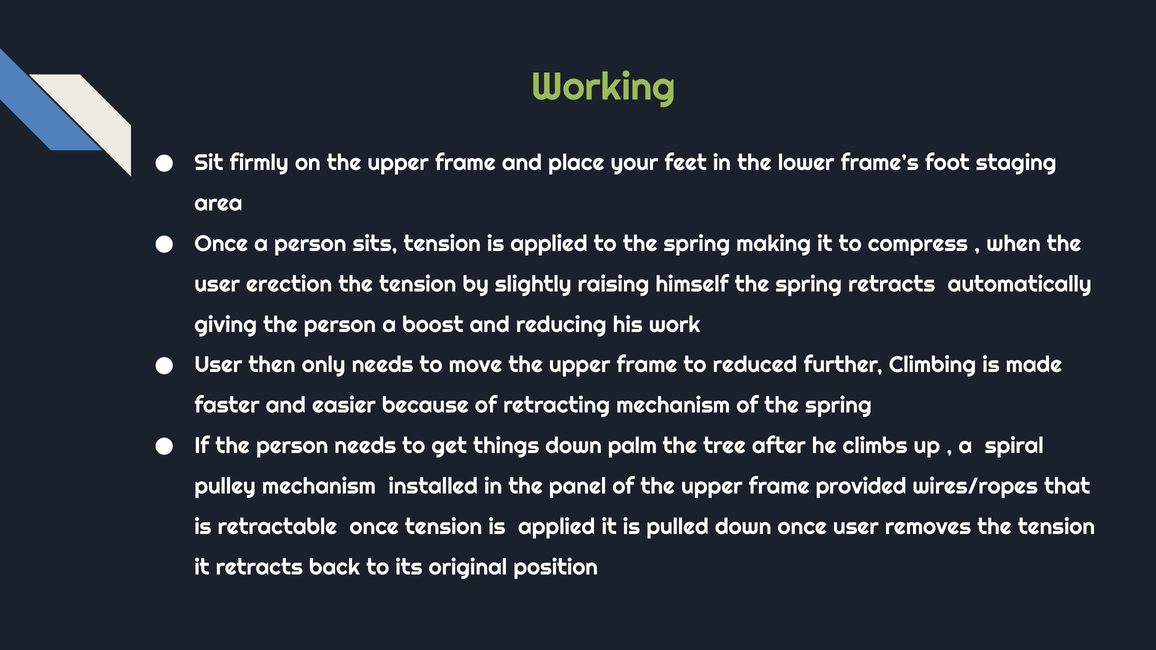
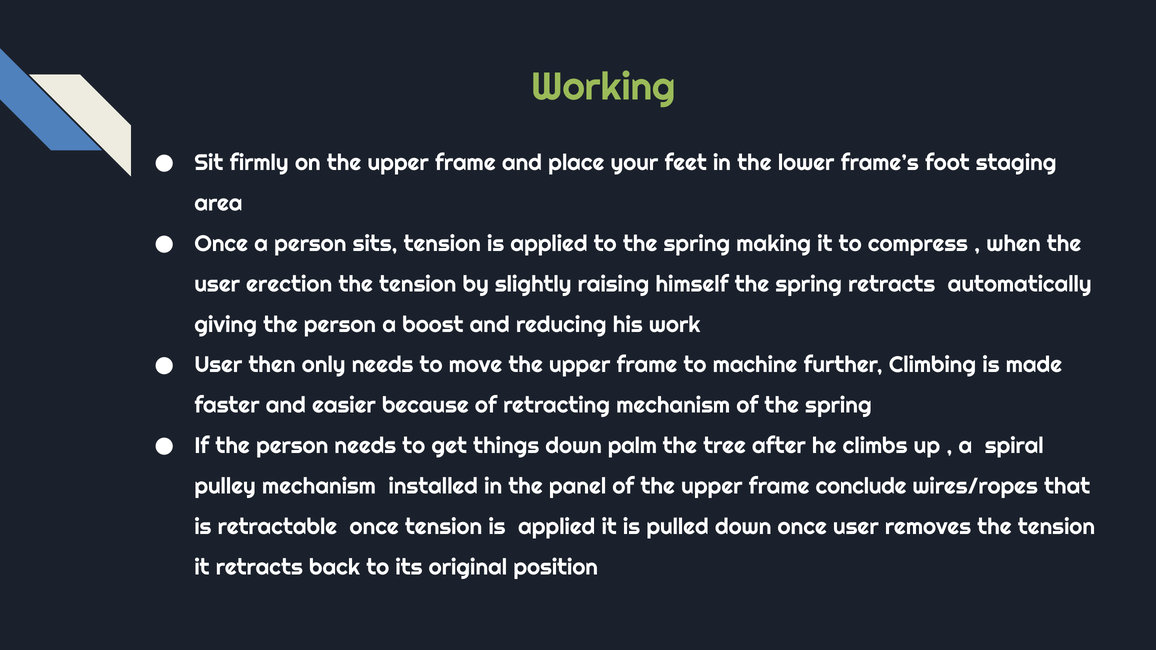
reduced: reduced -> machine
provided: provided -> conclude
